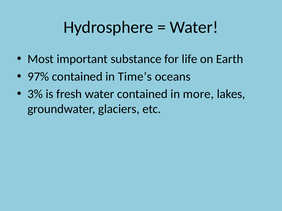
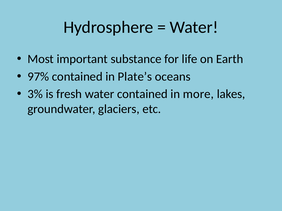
Time’s: Time’s -> Plate’s
